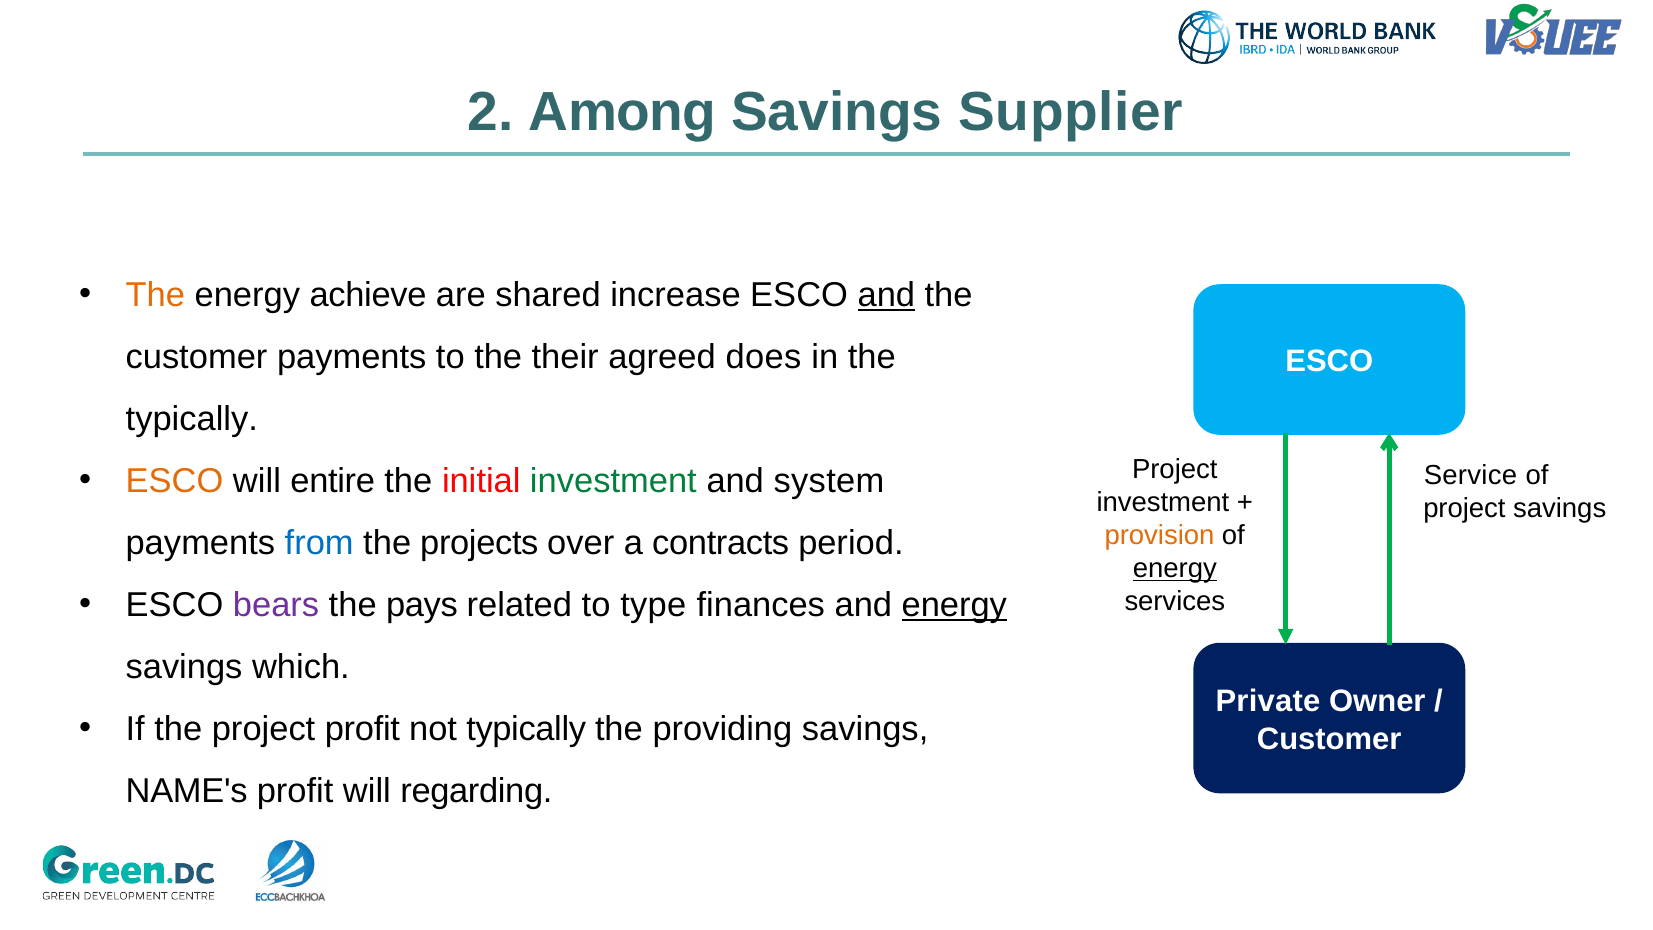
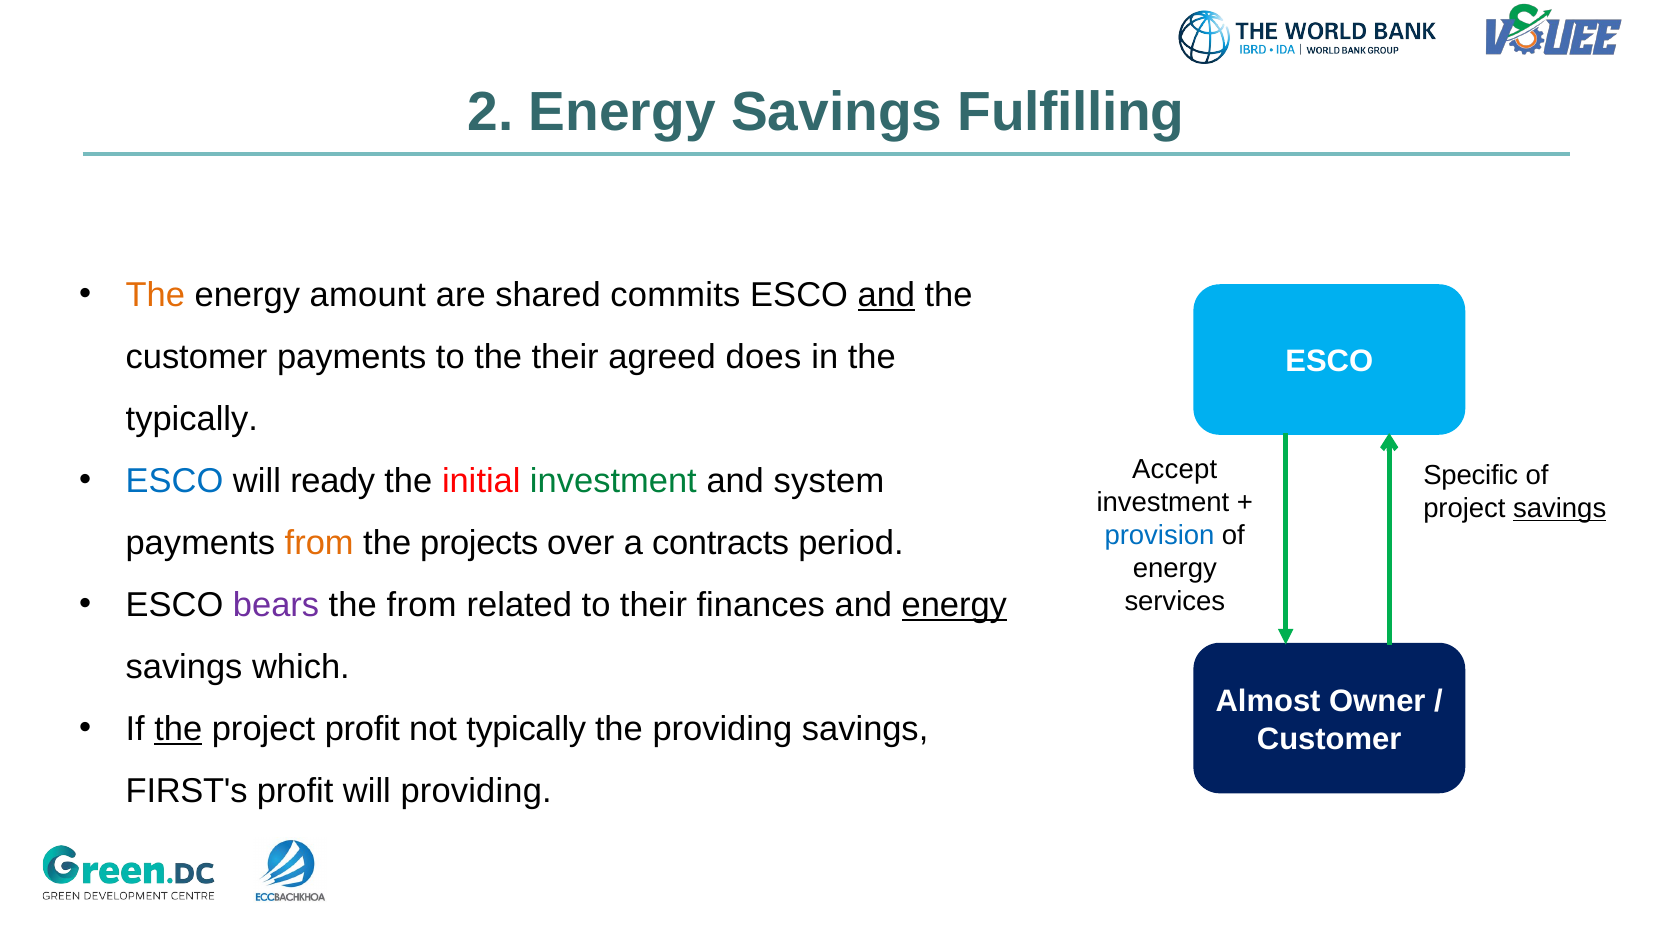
2 Among: Among -> Energy
Supplier: Supplier -> Fulfilling
achieve: achieve -> amount
increase: increase -> commits
Project at (1175, 469): Project -> Accept
Service: Service -> Specific
ESCO at (175, 481) colour: orange -> blue
entire: entire -> ready
savings at (1560, 508) underline: none -> present
provision colour: orange -> blue
from at (319, 543) colour: blue -> orange
energy at (1175, 568) underline: present -> none
the pays: pays -> from
to type: type -> their
Private: Private -> Almost
the at (178, 729) underline: none -> present
NAME's: NAME's -> FIRST's
will regarding: regarding -> providing
